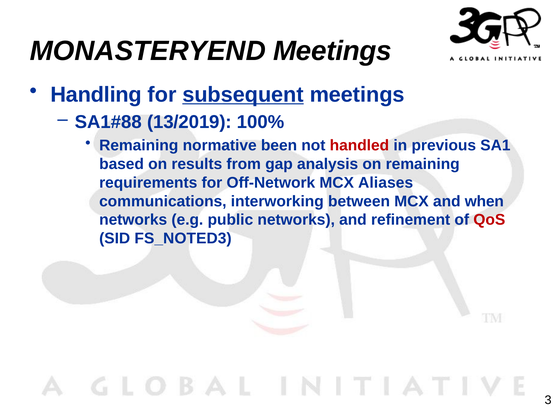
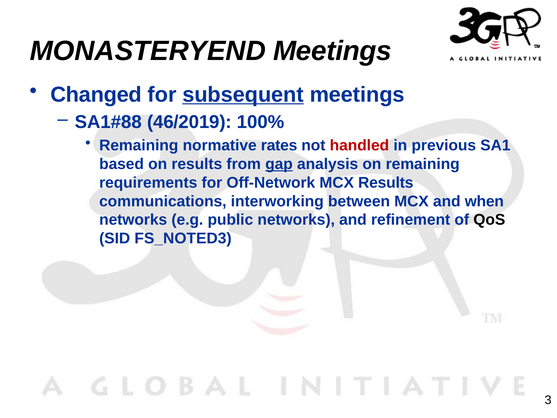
Handling: Handling -> Changed
13/2019: 13/2019 -> 46/2019
been: been -> rates
gap underline: none -> present
MCX Aliases: Aliases -> Results
QoS colour: red -> black
